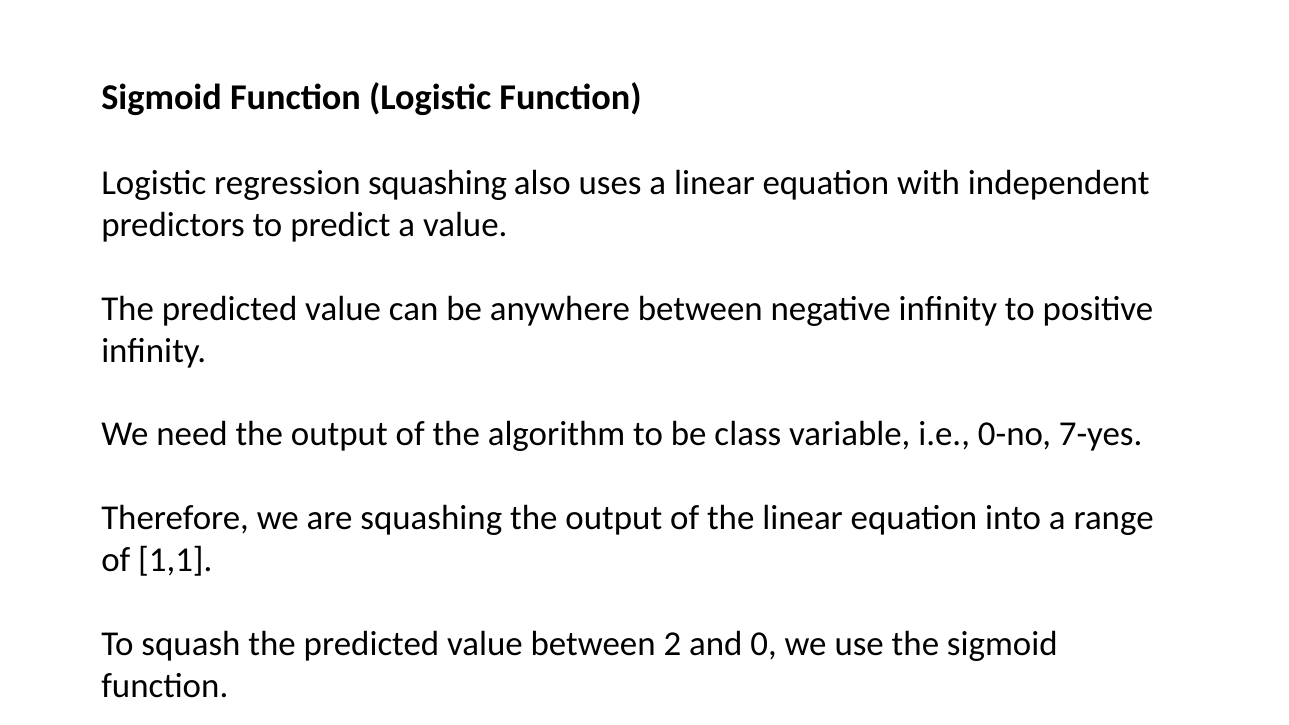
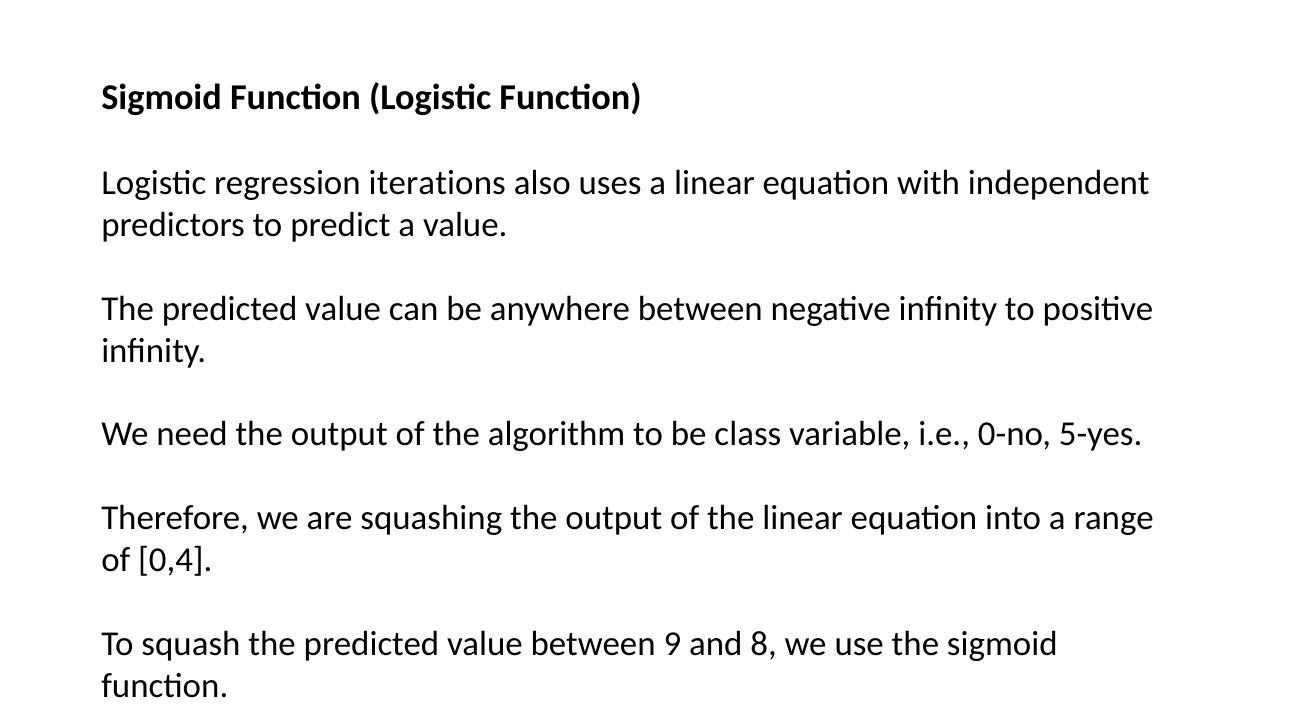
regression squashing: squashing -> iterations
7-yes: 7-yes -> 5-yes
1,1: 1,1 -> 0,4
2: 2 -> 9
0: 0 -> 8
